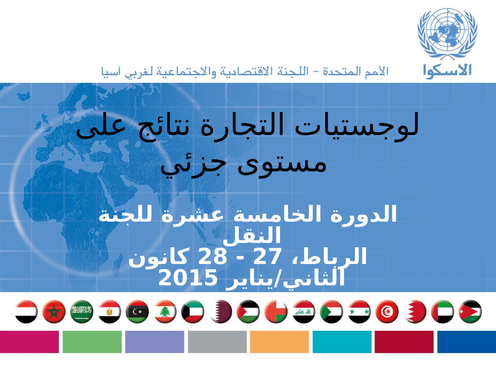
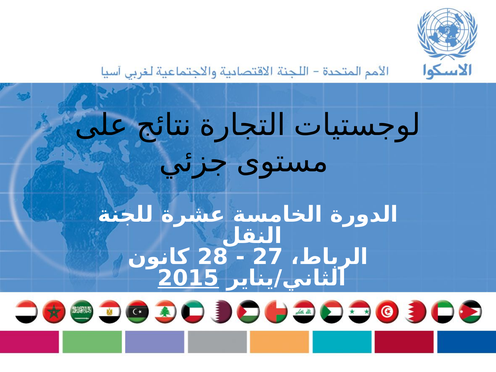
2015 underline: none -> present
